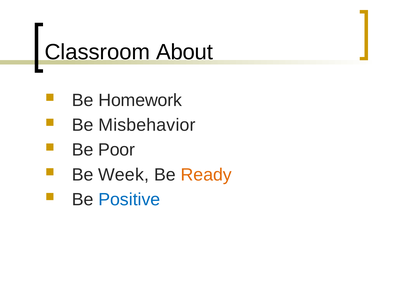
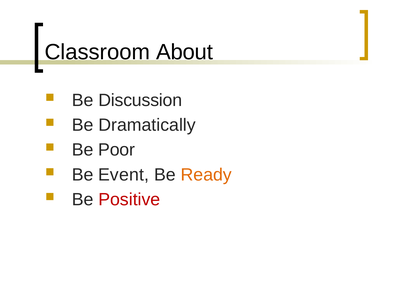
Homework: Homework -> Discussion
Misbehavior: Misbehavior -> Dramatically
Week: Week -> Event
Positive colour: blue -> red
